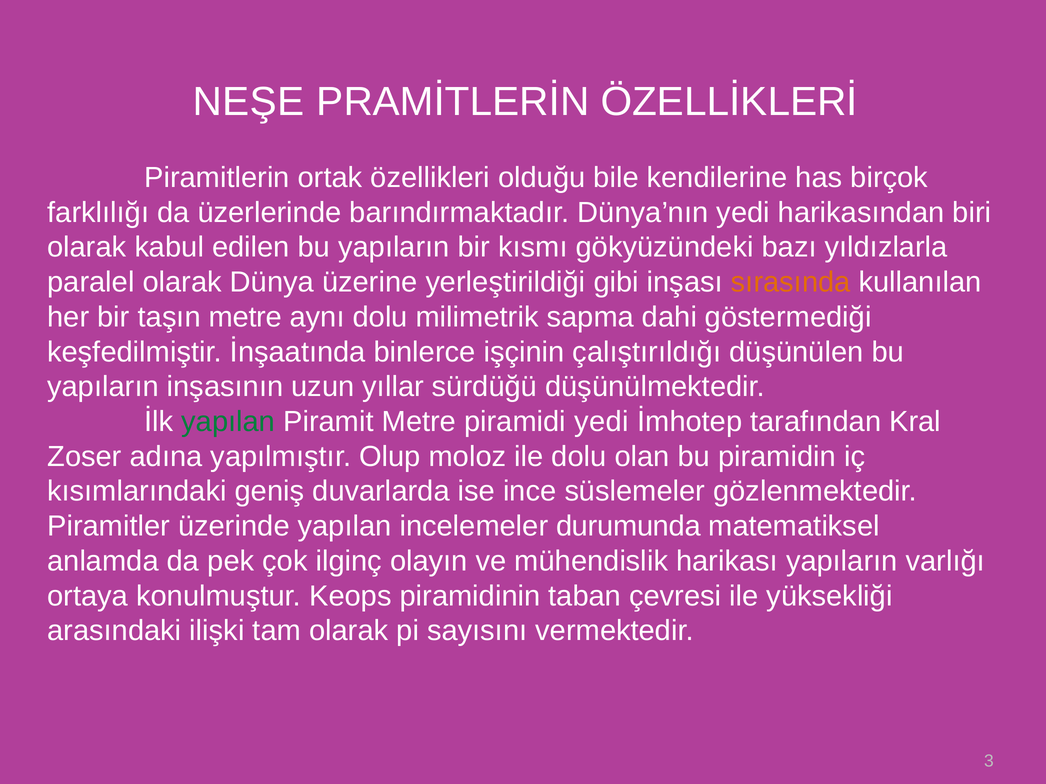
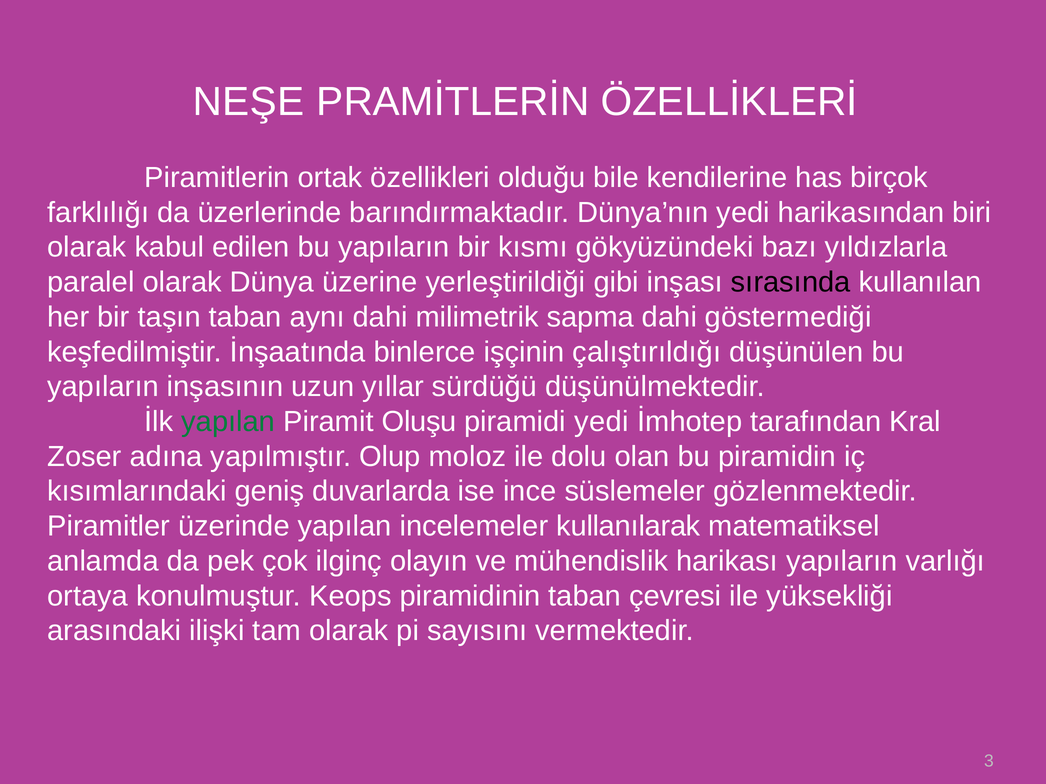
sırasında colour: orange -> black
taşın metre: metre -> taban
aynı dolu: dolu -> dahi
Piramit Metre: Metre -> Oluşu
durumunda: durumunda -> kullanılarak
